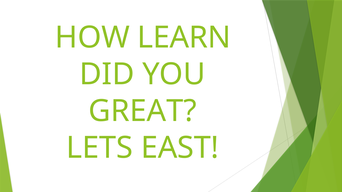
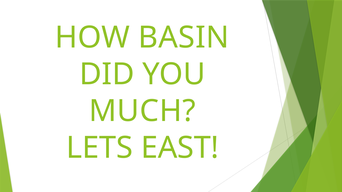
LEARN: LEARN -> BASIN
GREAT: GREAT -> MUCH
